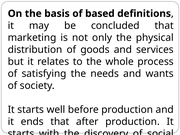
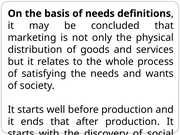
of based: based -> needs
